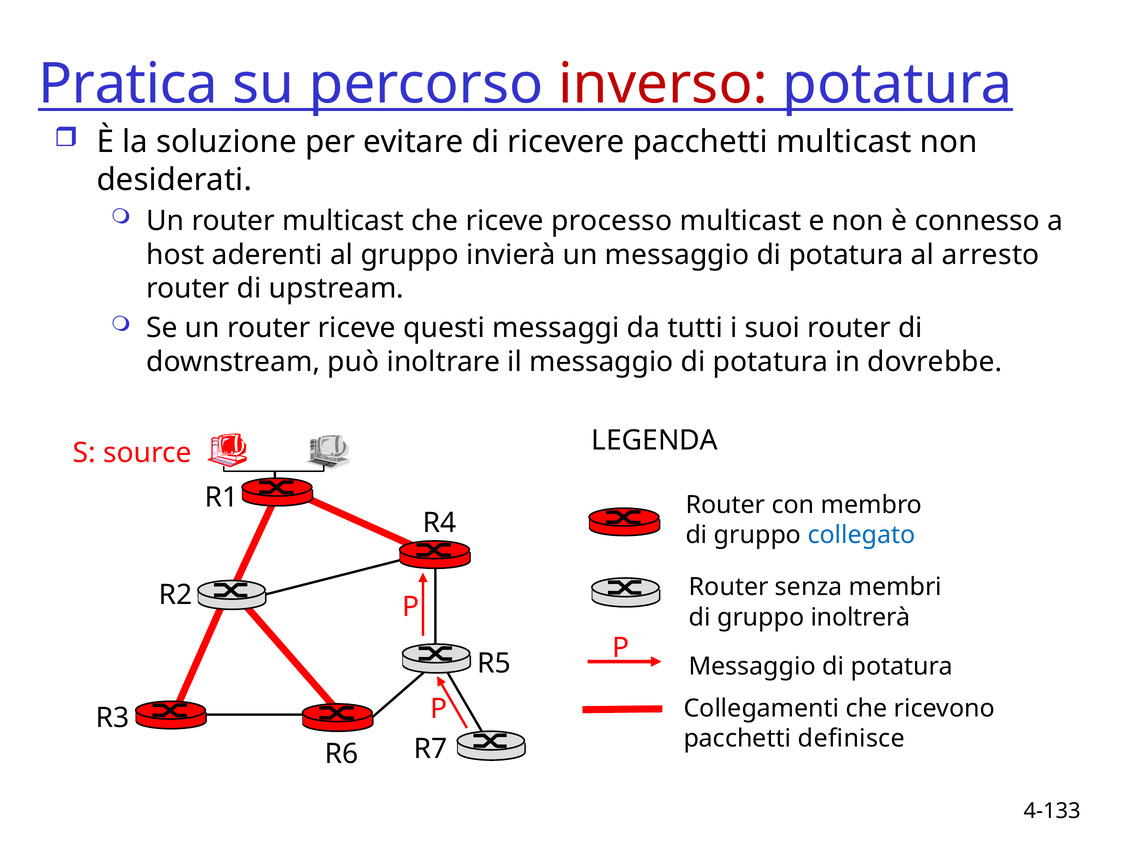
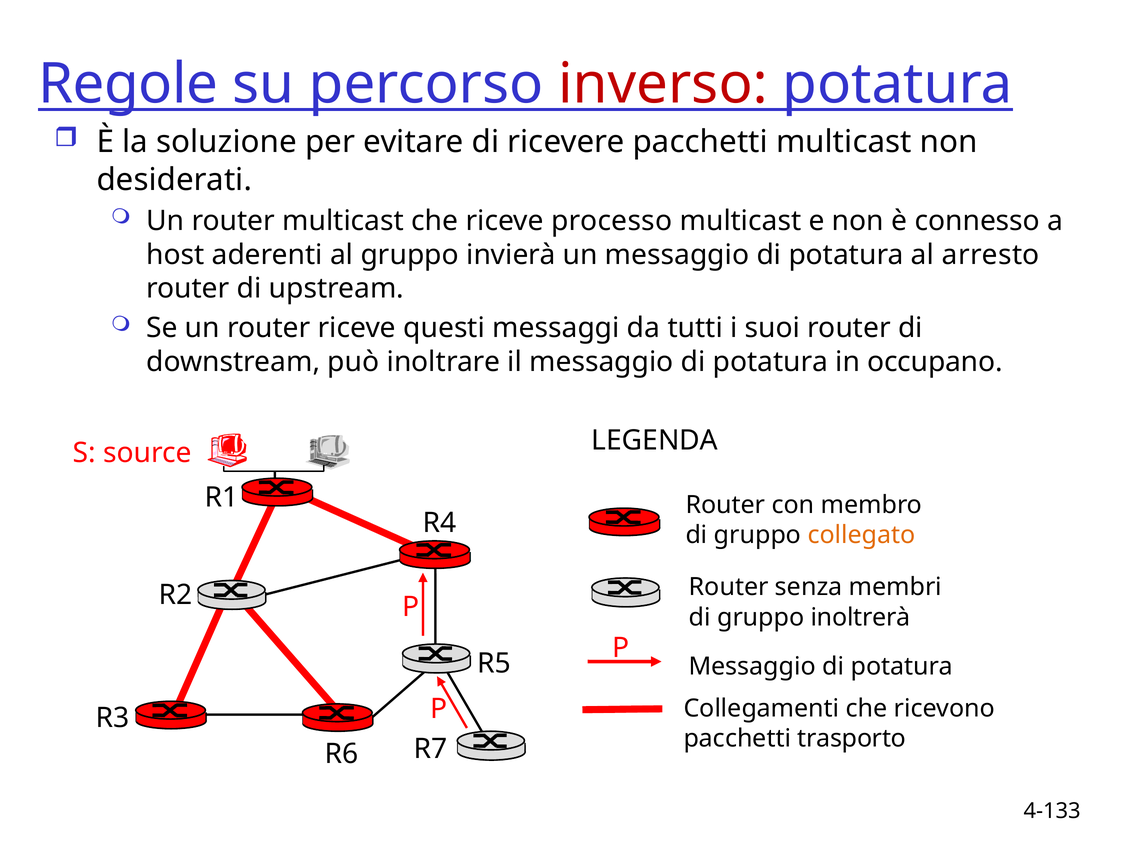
Pratica: Pratica -> Regole
dovrebbe: dovrebbe -> occupano
collegato colour: blue -> orange
definisce: definisce -> trasporto
